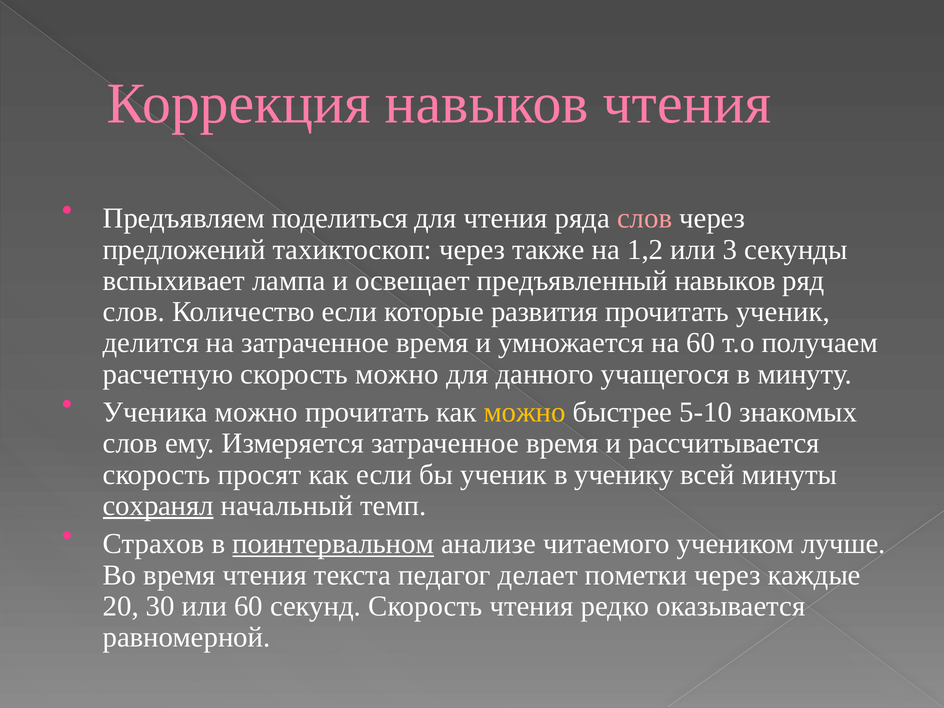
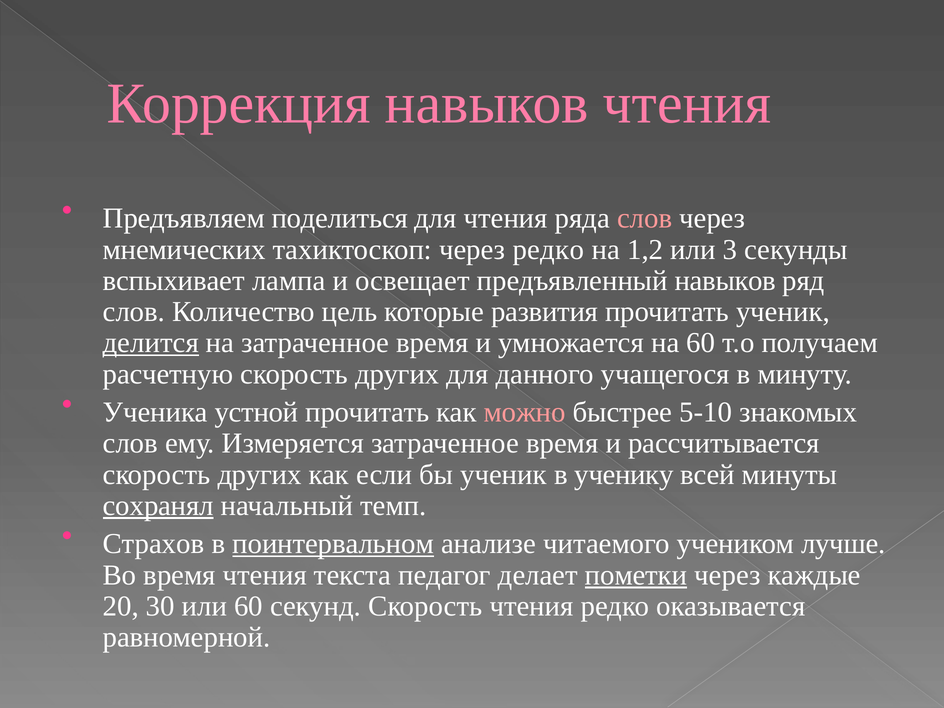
предложений: предложений -> мнемических
через также: также -> редко
Количество если: если -> цель
делится underline: none -> present
расчетную скорость можно: можно -> других
Ученика можно: можно -> устной
можно at (525, 412) colour: yellow -> pink
просят at (259, 475): просят -> других
пометки underline: none -> present
